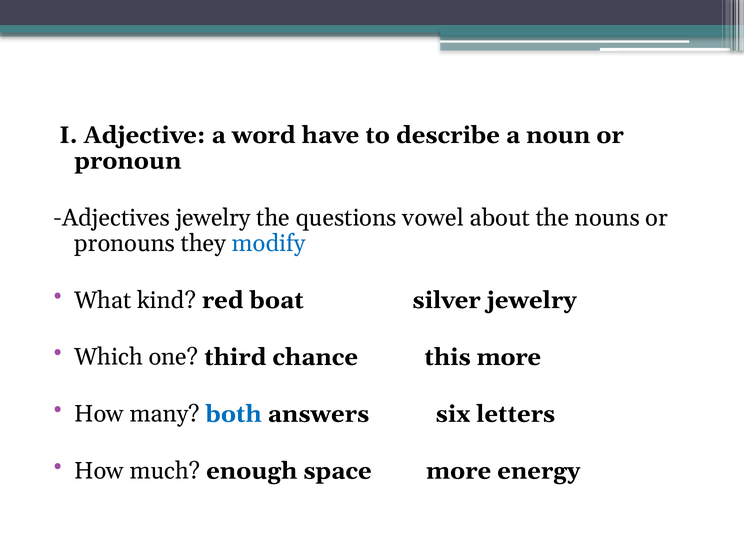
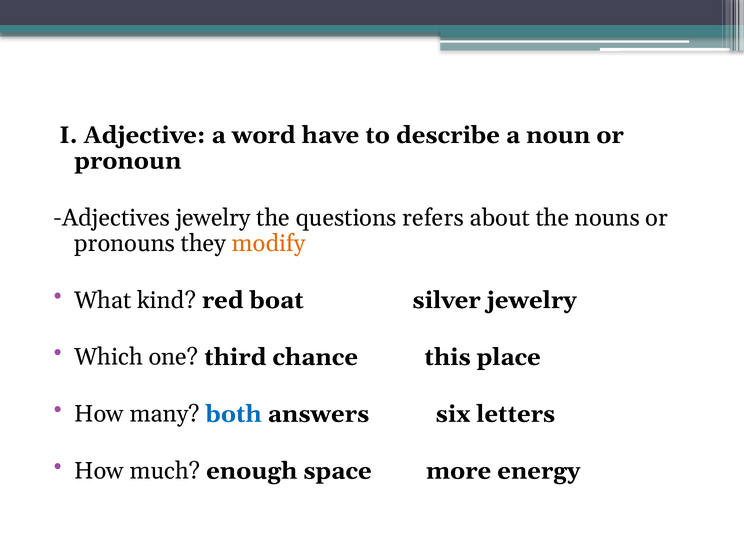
vowel: vowel -> refers
modify colour: blue -> orange
this more: more -> place
